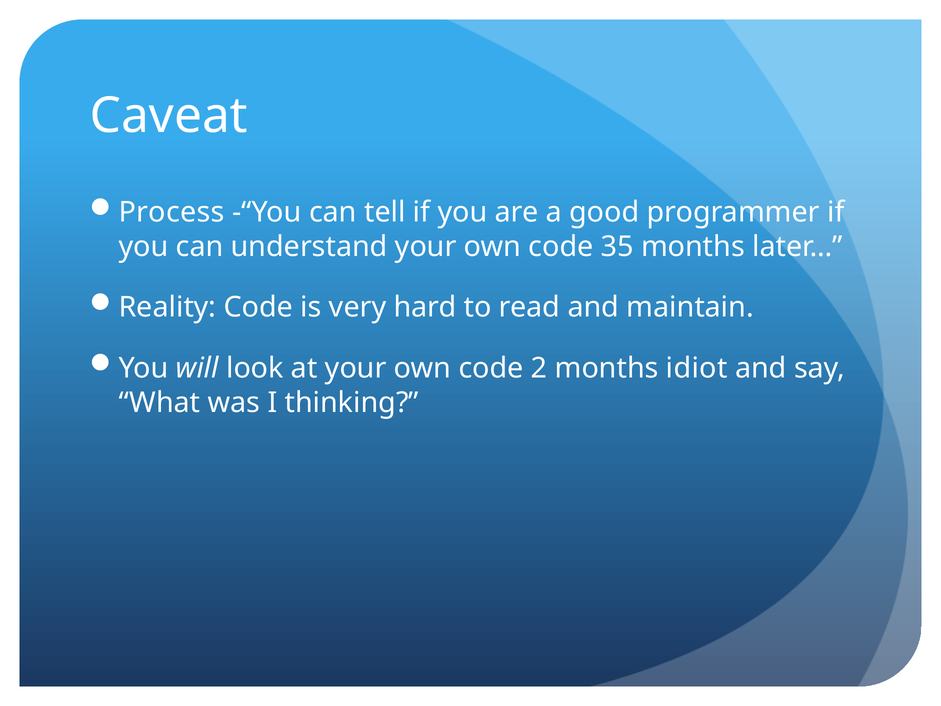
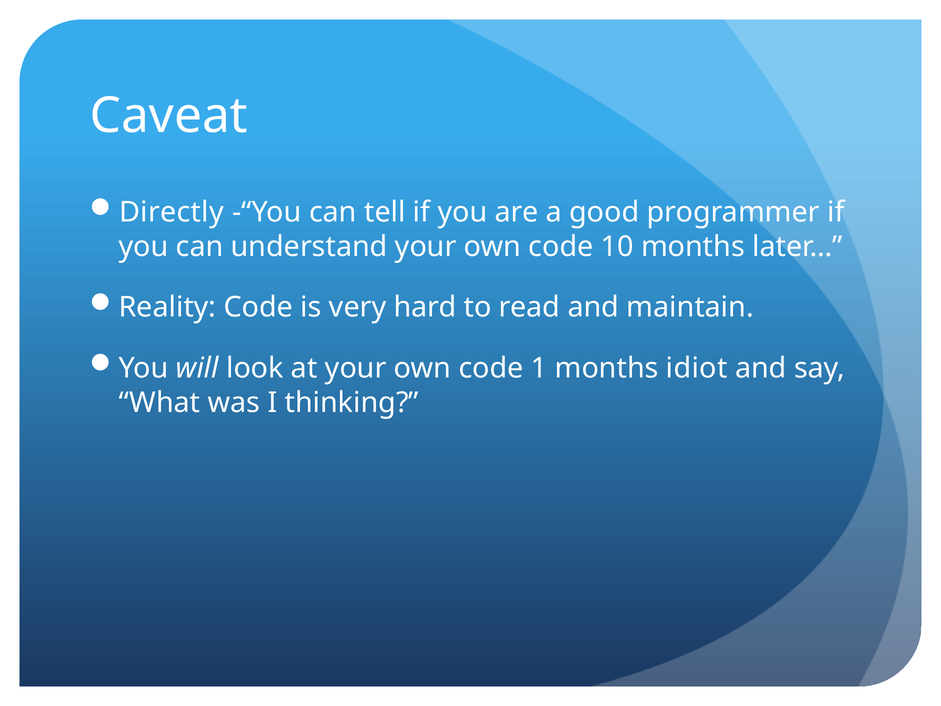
Process: Process -> Directly
35: 35 -> 10
2: 2 -> 1
